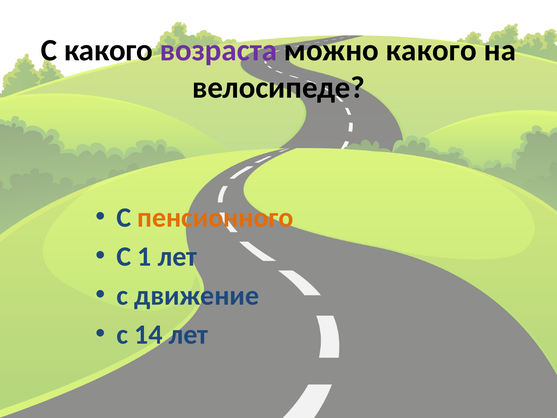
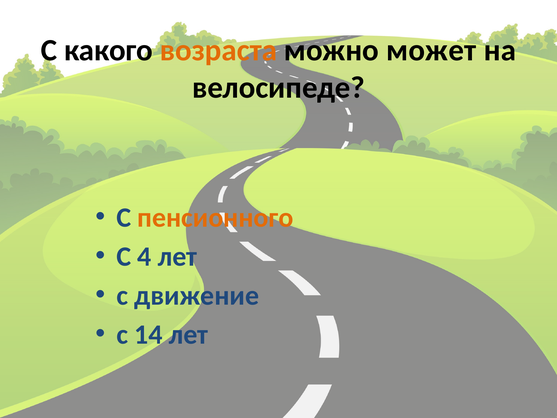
возраста colour: purple -> orange
можно какого: какого -> может
1: 1 -> 4
